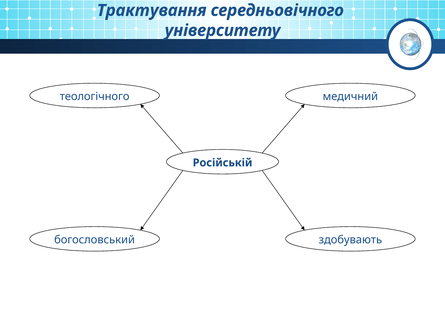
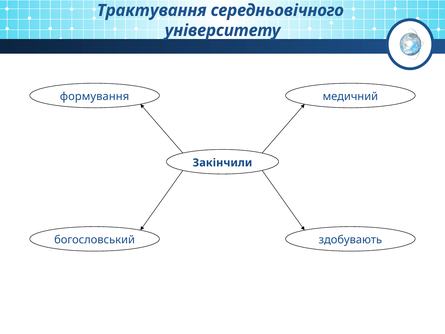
теологічного: теологічного -> формування
Російській: Російській -> Закінчили
